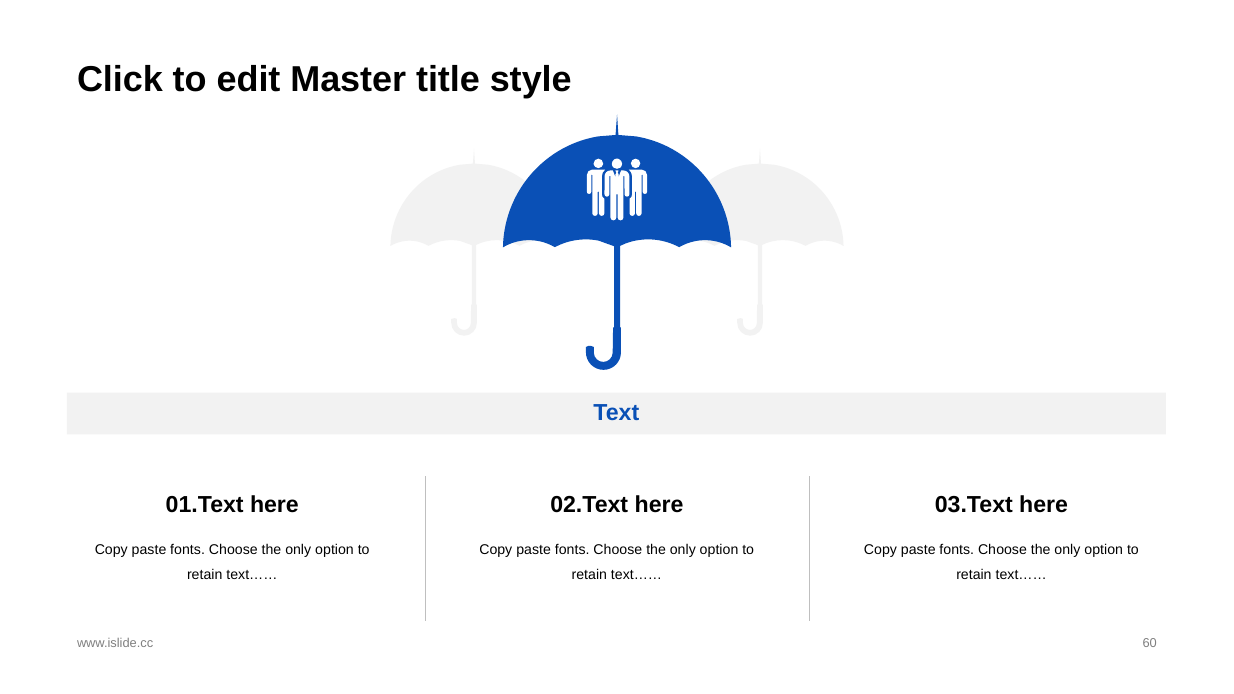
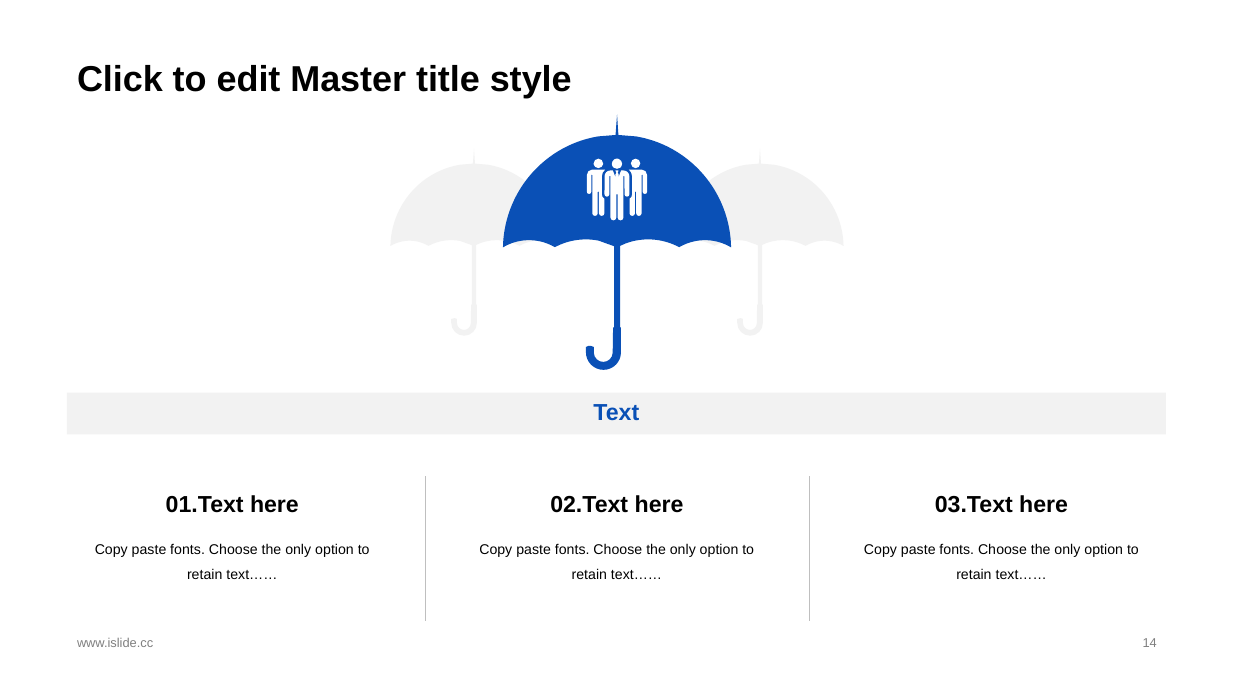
60: 60 -> 14
